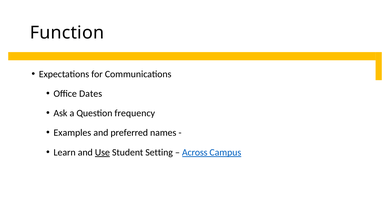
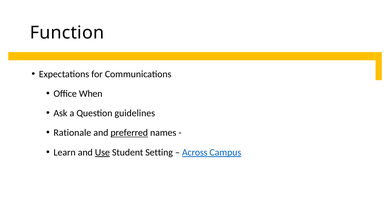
Dates: Dates -> When
frequency: frequency -> guidelines
Examples: Examples -> Rationale
preferred underline: none -> present
